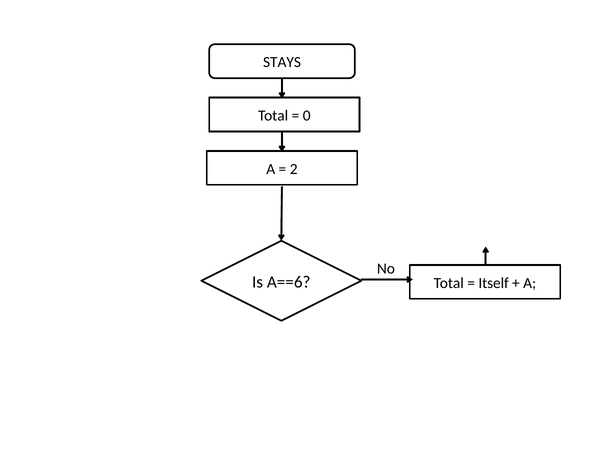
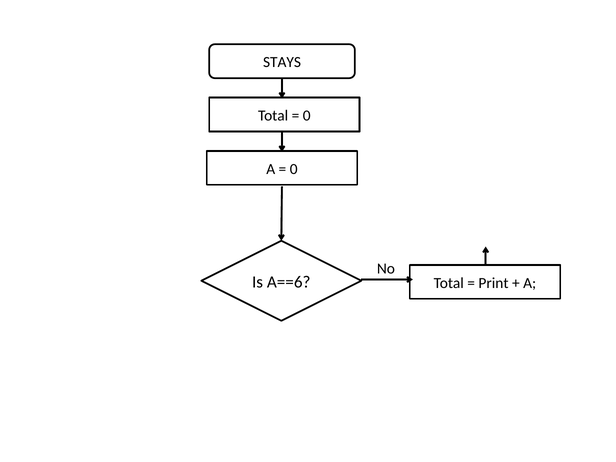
2 at (294, 169): 2 -> 0
Itself: Itself -> Print
